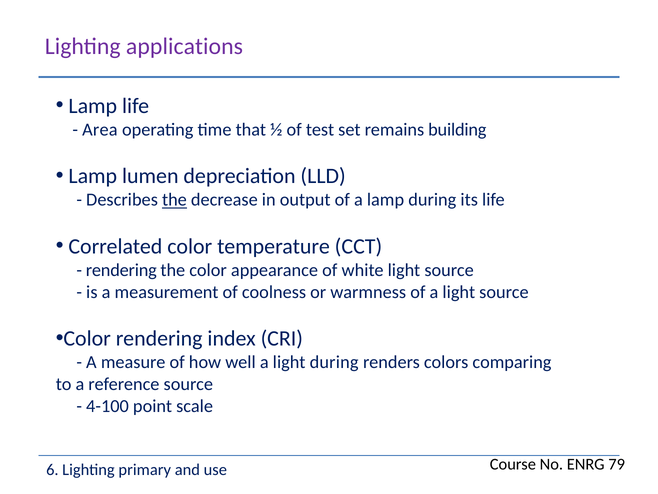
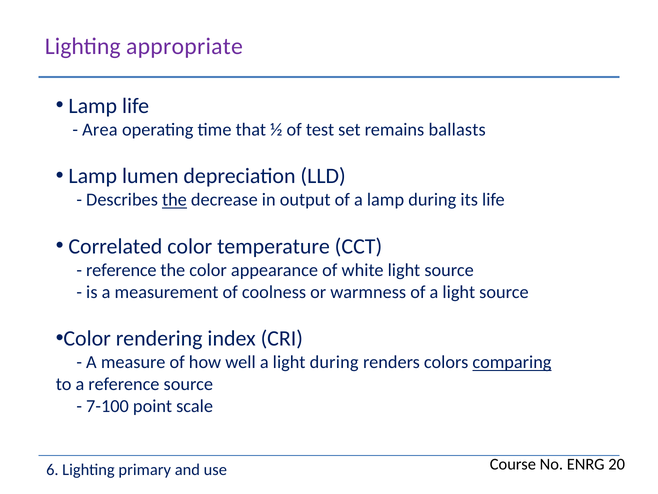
applications: applications -> appropriate
building: building -> ballasts
rendering at (121, 270): rendering -> reference
comparing underline: none -> present
4-100: 4-100 -> 7-100
79: 79 -> 20
